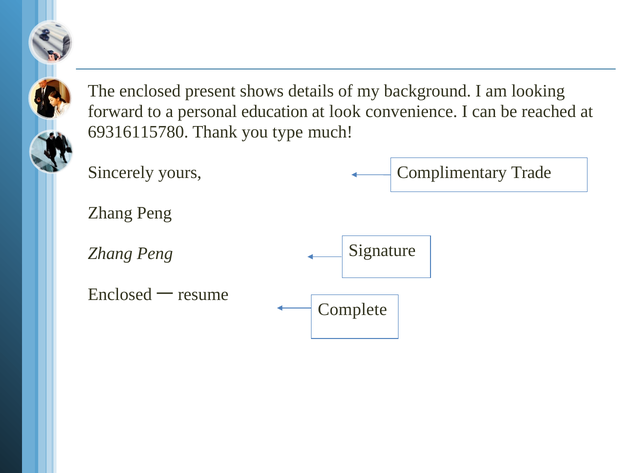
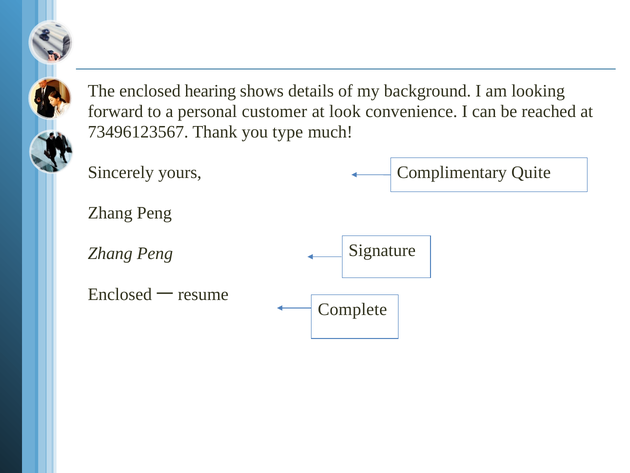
present: present -> hearing
education: education -> customer
69316115780: 69316115780 -> 73496123567
Trade: Trade -> Quite
